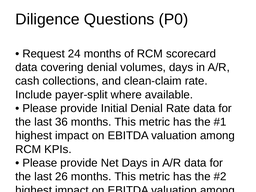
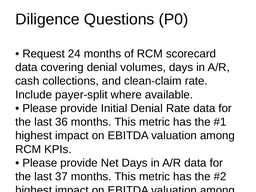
26: 26 -> 37
